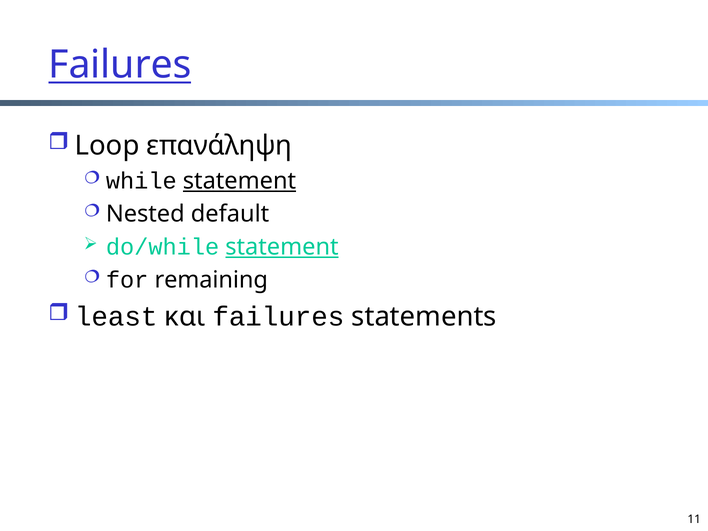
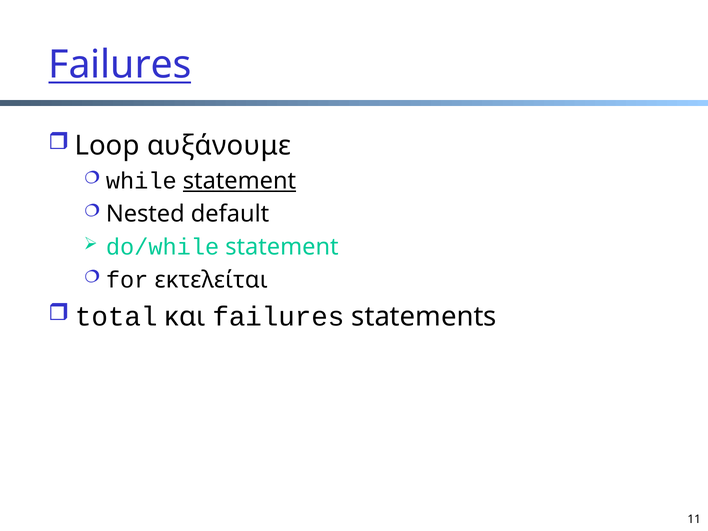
επανάληψη: επανάληψη -> αυξάνουμε
statement at (282, 247) underline: present -> none
remaining: remaining -> εκτελείται
least: least -> total
